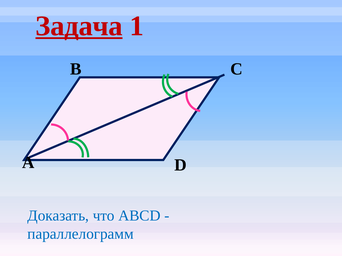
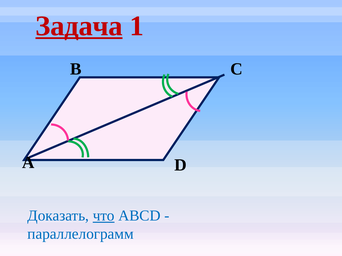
что underline: none -> present
